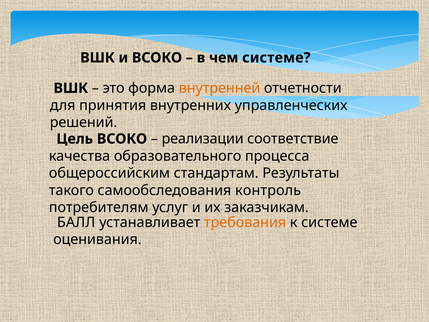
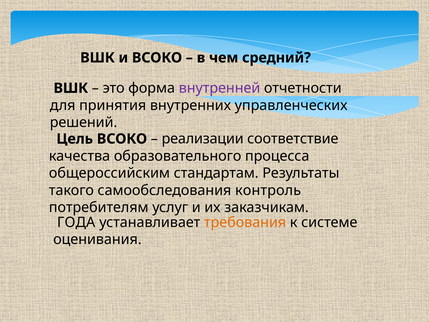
чем системе: системе -> средний
внутренней colour: orange -> purple
БАЛЛ: БАЛЛ -> ГОДА
